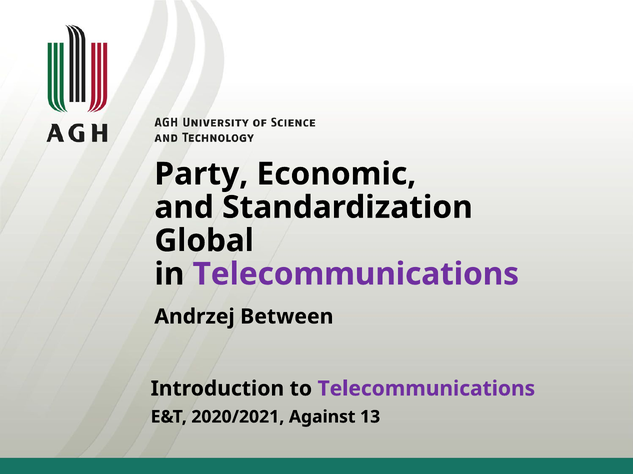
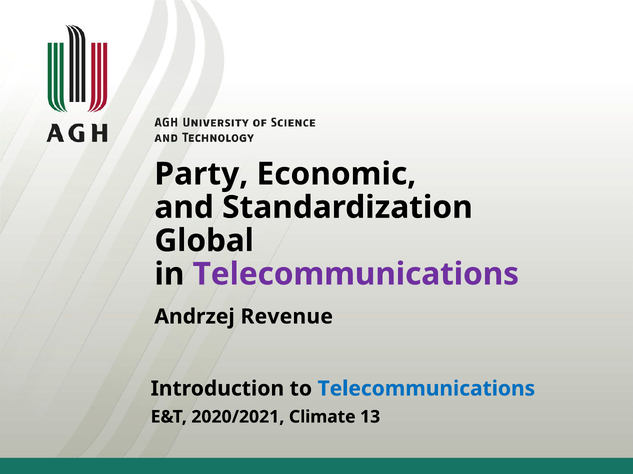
Between: Between -> Revenue
Telecommunications at (426, 389) colour: purple -> blue
Against: Against -> Climate
